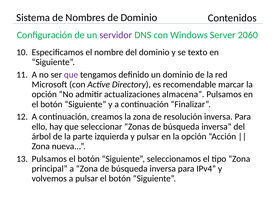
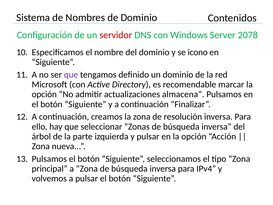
servidor colour: purple -> red
2060: 2060 -> 2078
texto: texto -> icono
